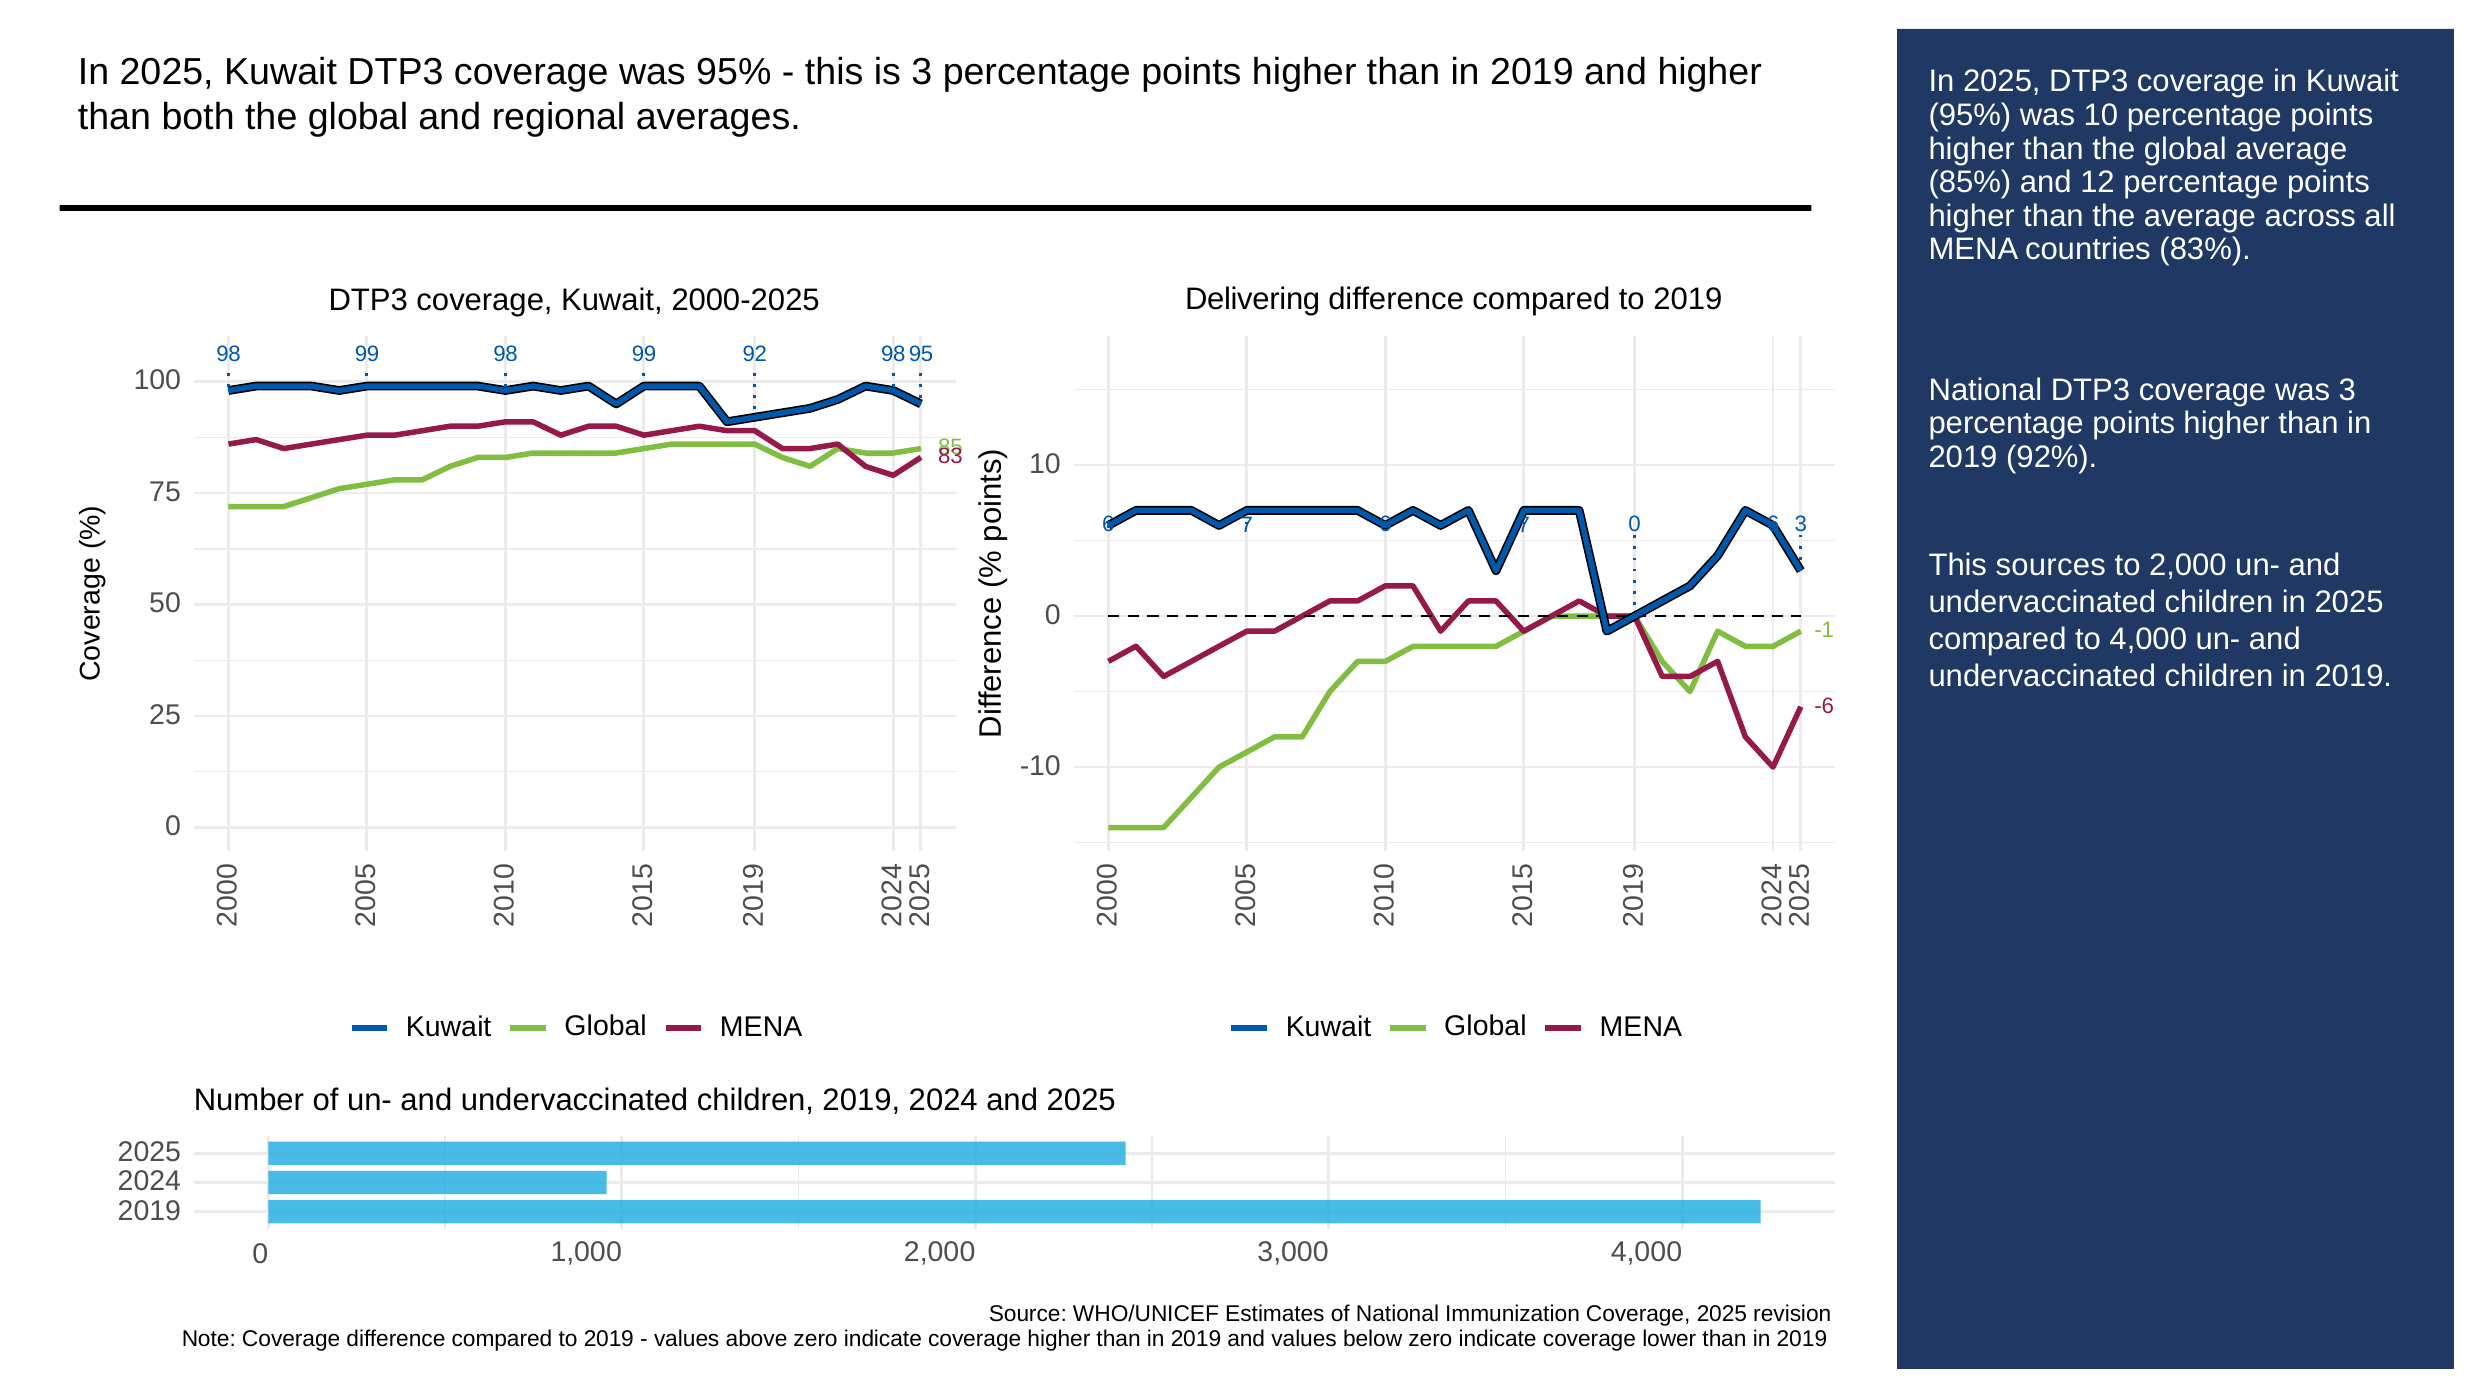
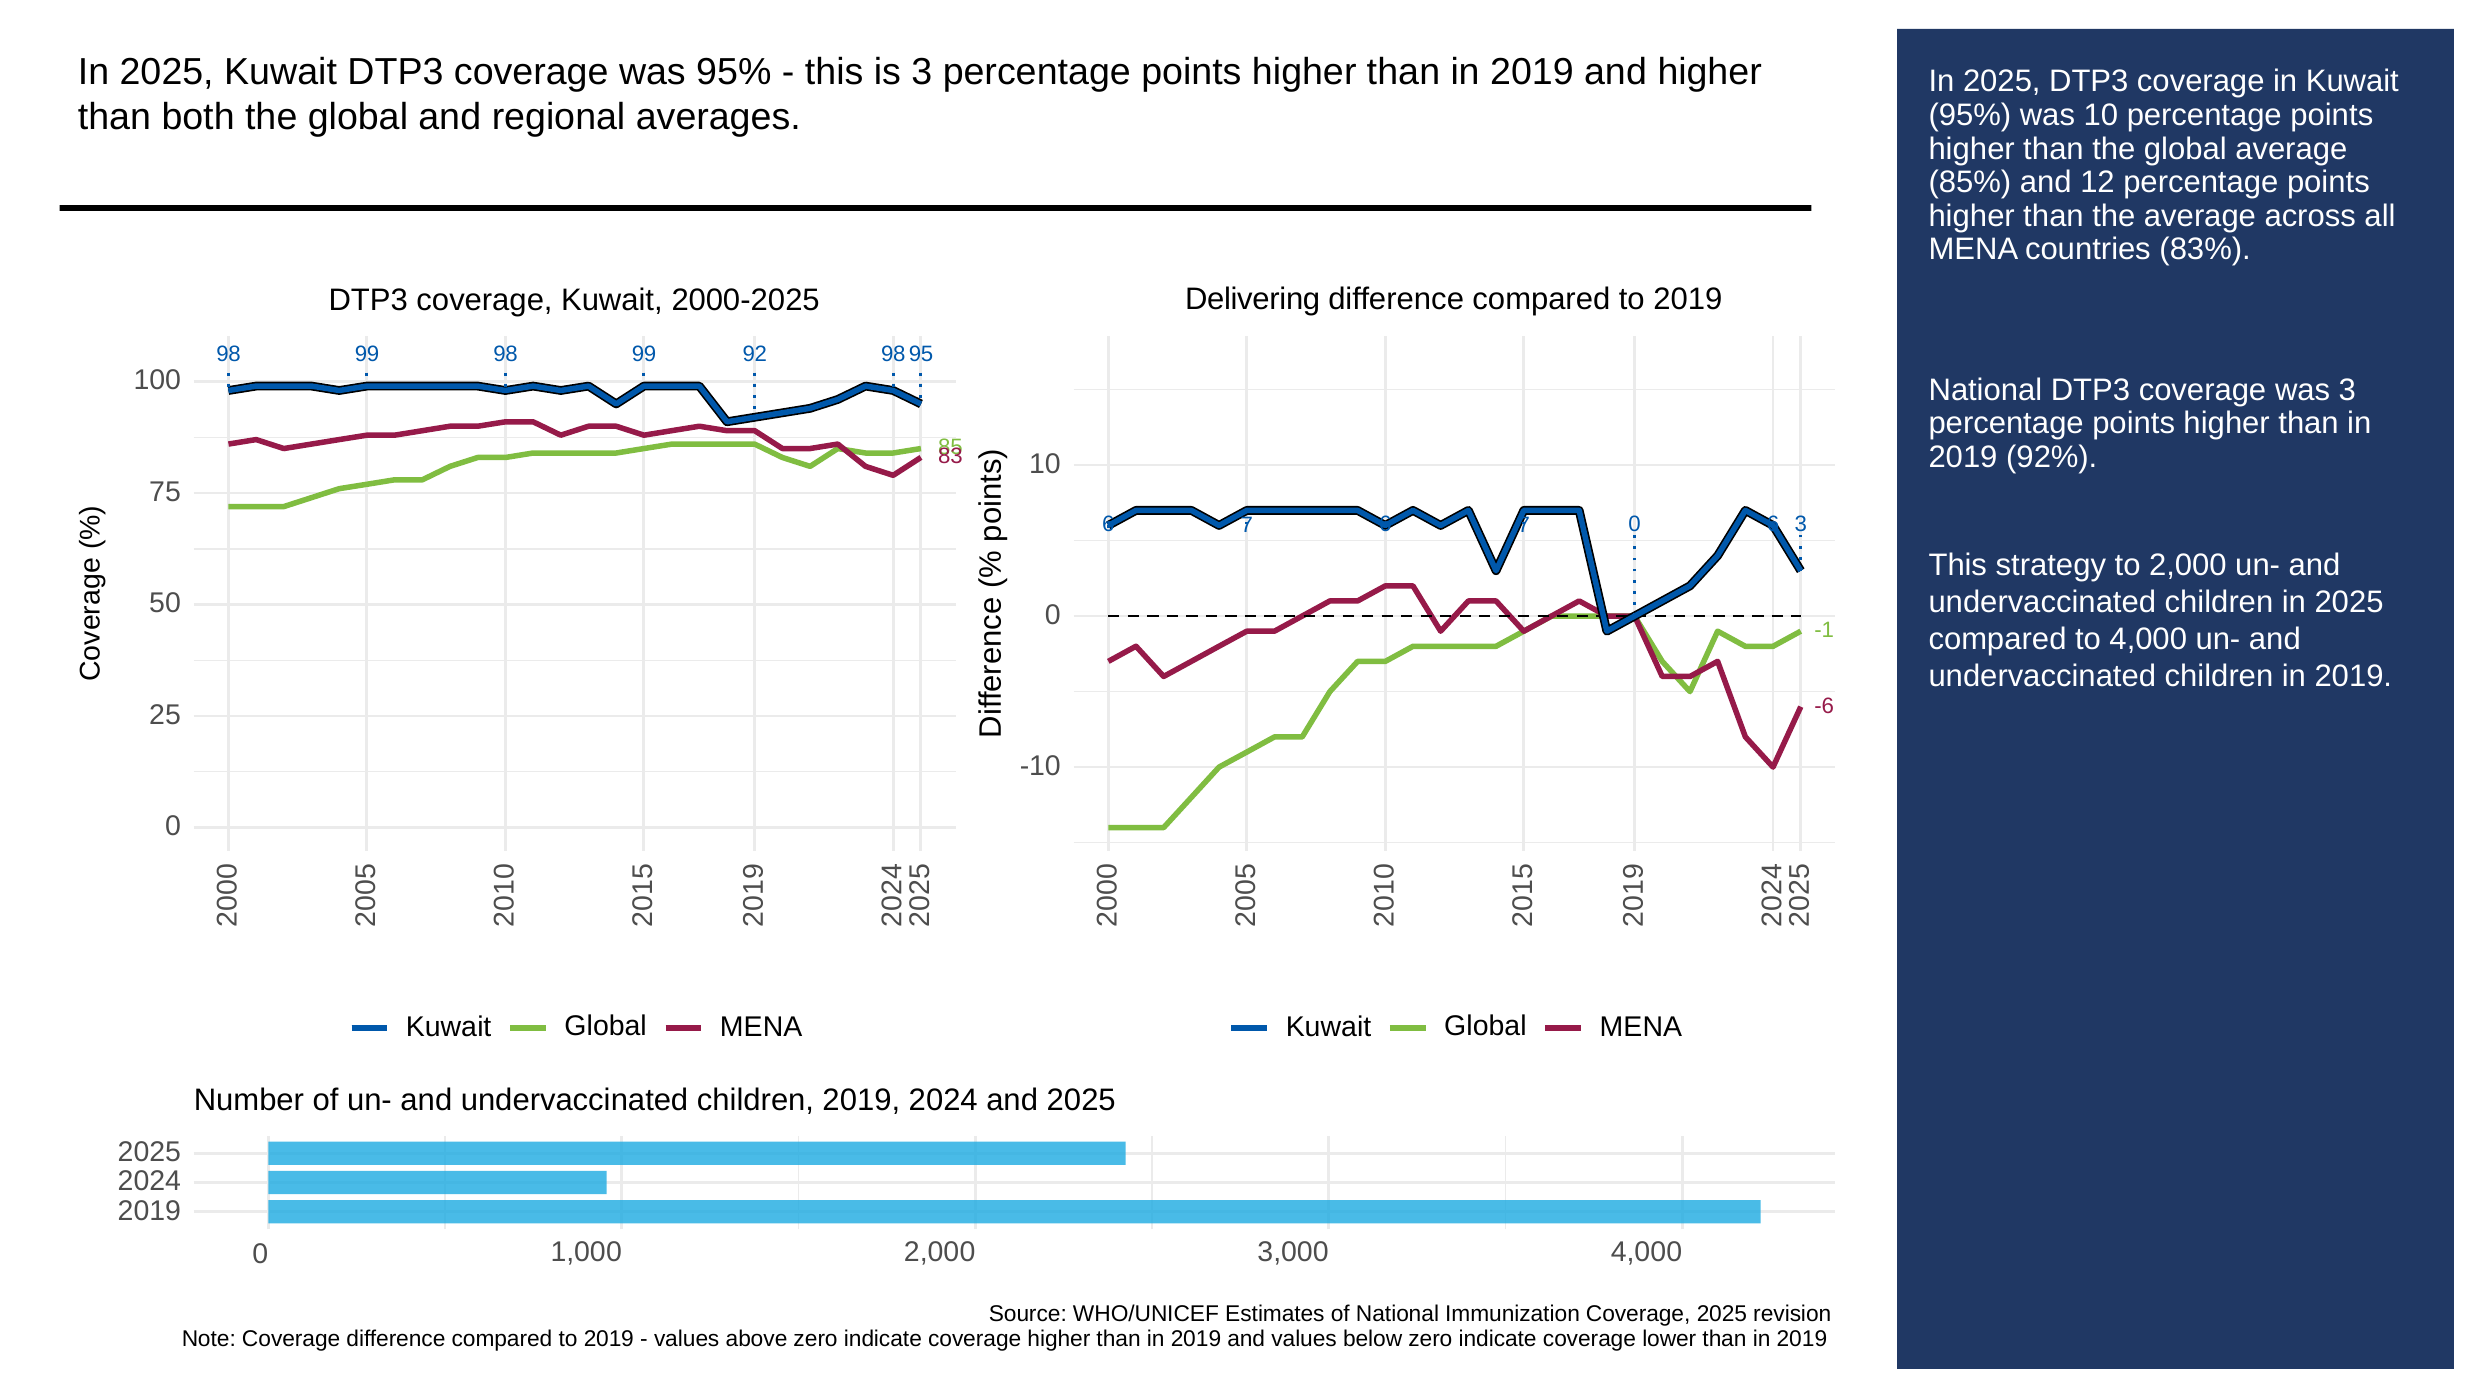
sources: sources -> strategy
